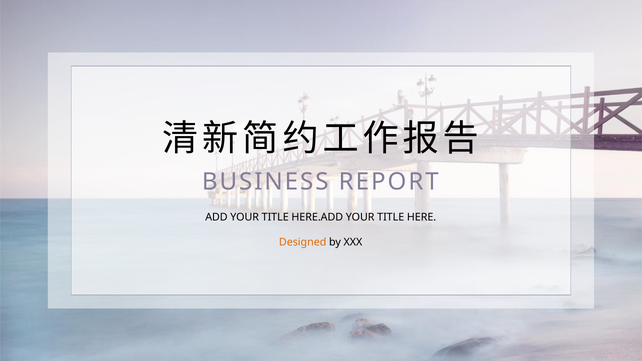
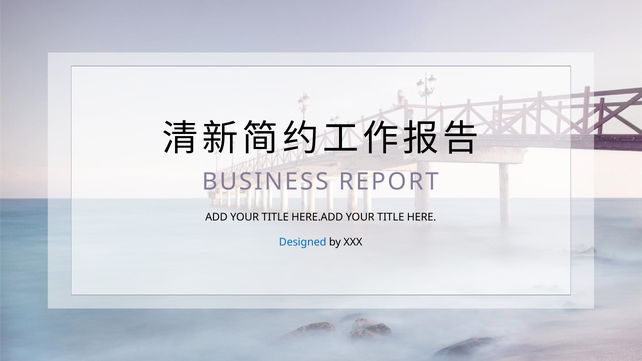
Designed colour: orange -> blue
